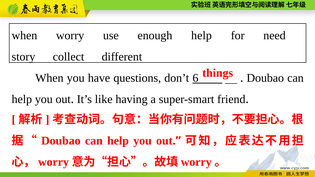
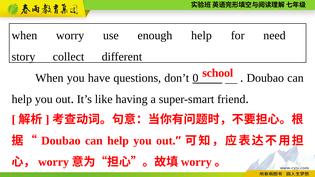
things: things -> school
6: 6 -> 0
